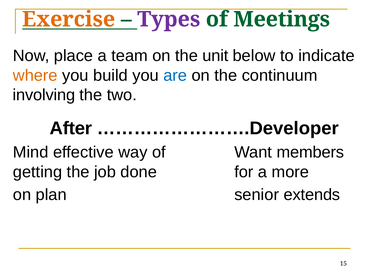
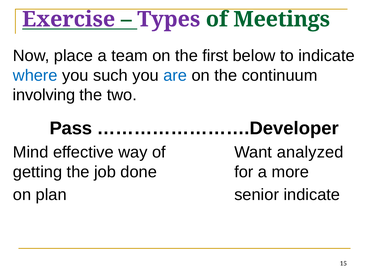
Exercise colour: orange -> purple
unit: unit -> first
where colour: orange -> blue
build: build -> such
After: After -> Pass
members: members -> analyzed
senior extends: extends -> indicate
